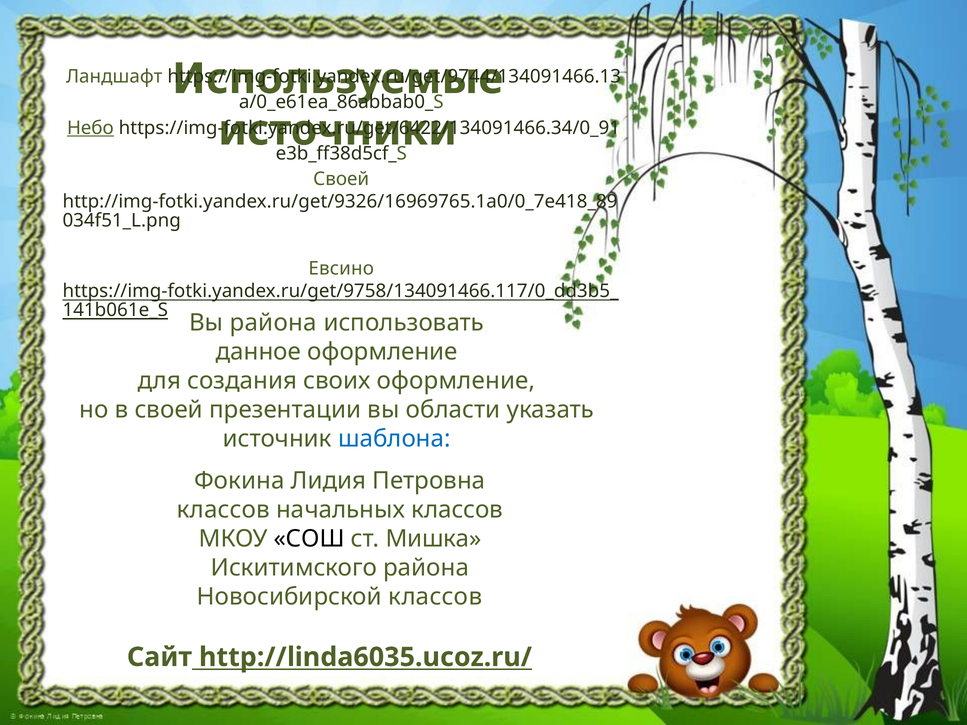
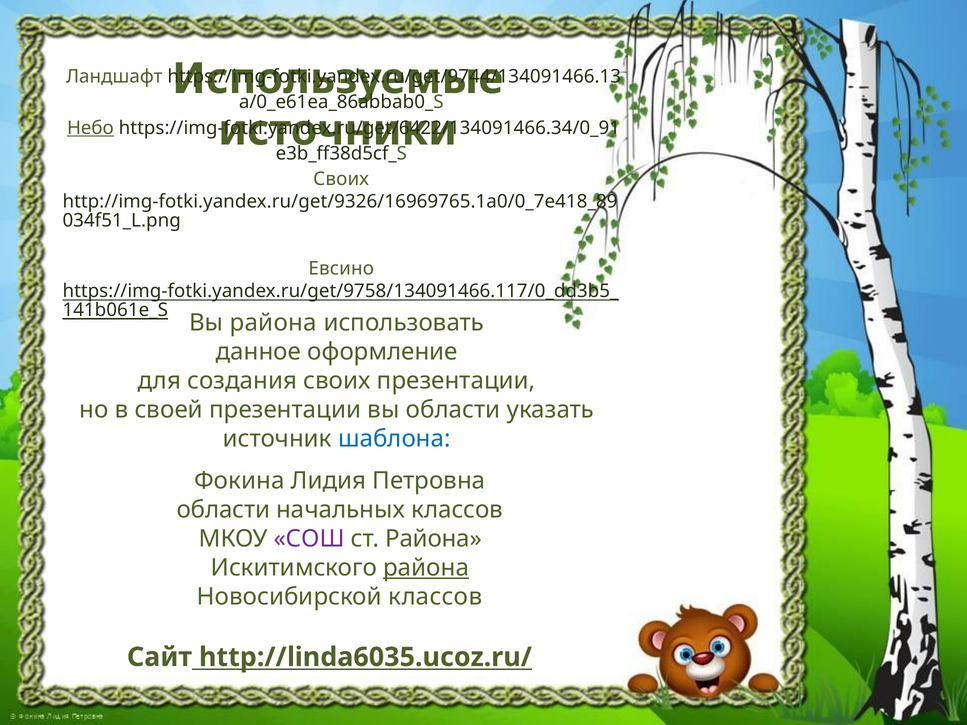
Своей at (341, 179): Своей -> Своих
своих оформление: оформление -> презентации
классов at (223, 510): классов -> области
СОШ colour: black -> purple
ст Мишка: Мишка -> Района
района at (426, 568) underline: none -> present
